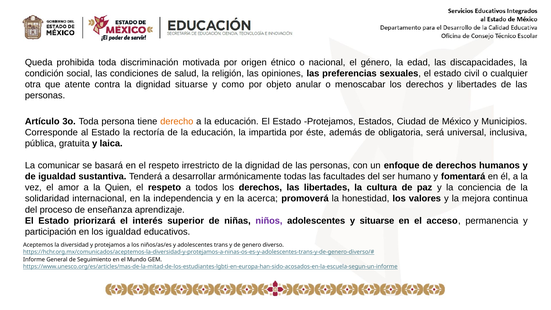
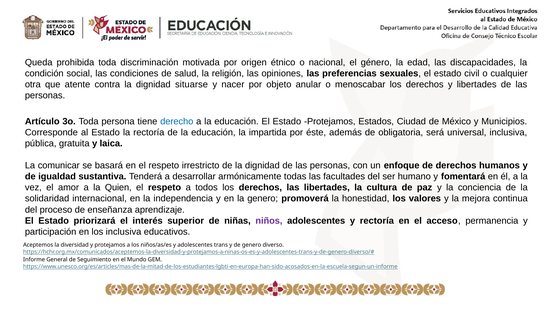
como: como -> nacer
derecho colour: orange -> blue
la acerca: acerca -> genero
y situarse: situarse -> rectoría
los igualdad: igualdad -> inclusiva
